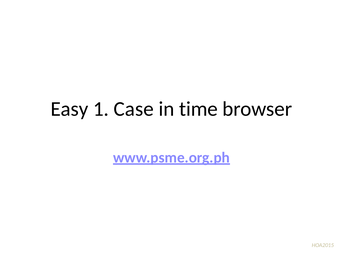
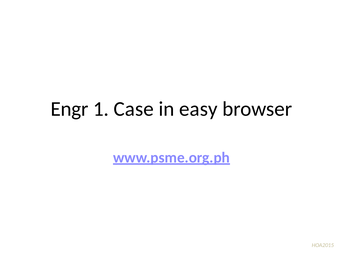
Easy: Easy -> Engr
time: time -> easy
